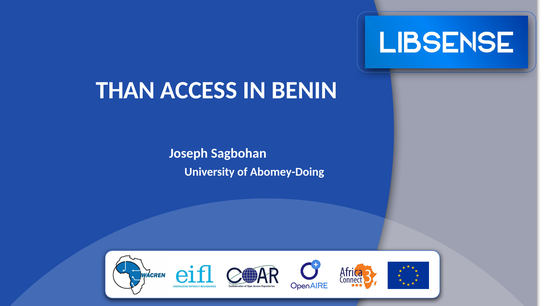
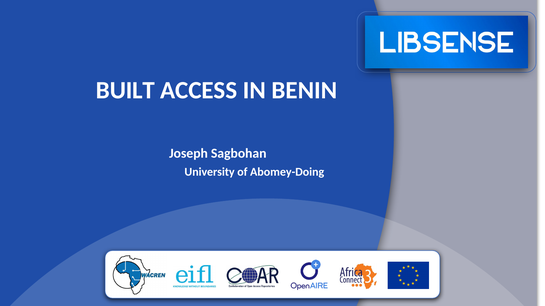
THAN: THAN -> BUILT
